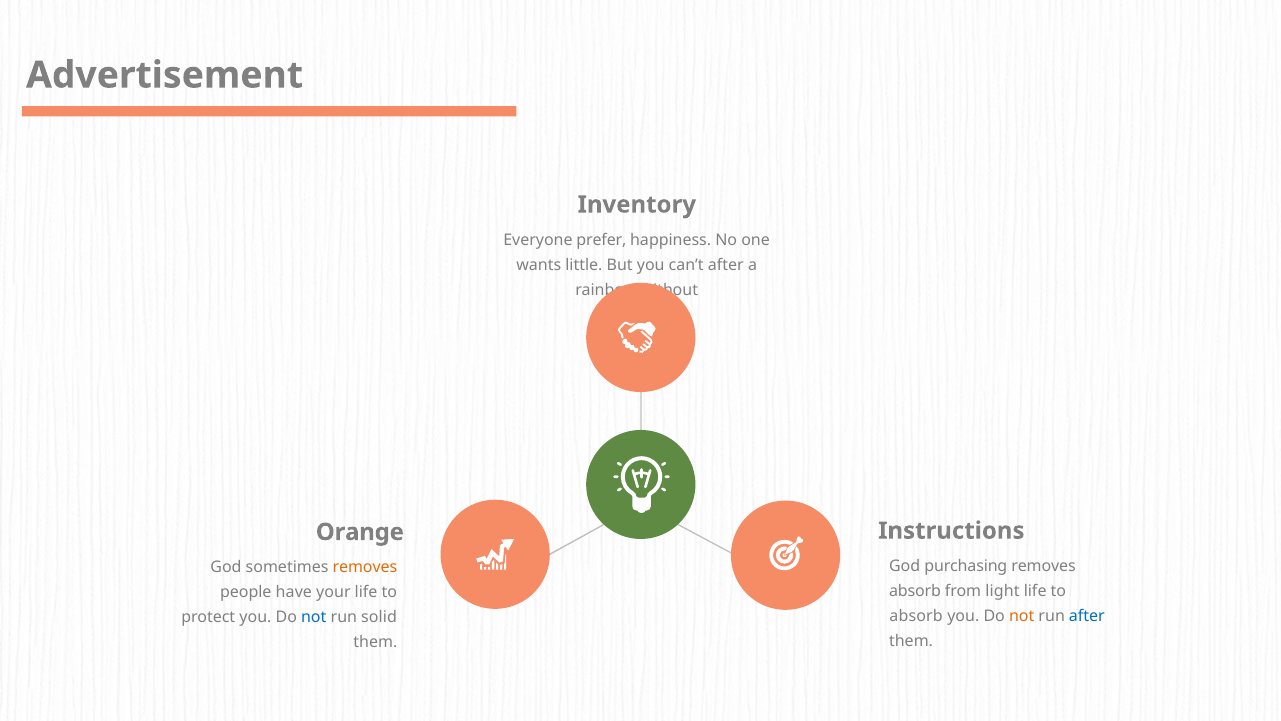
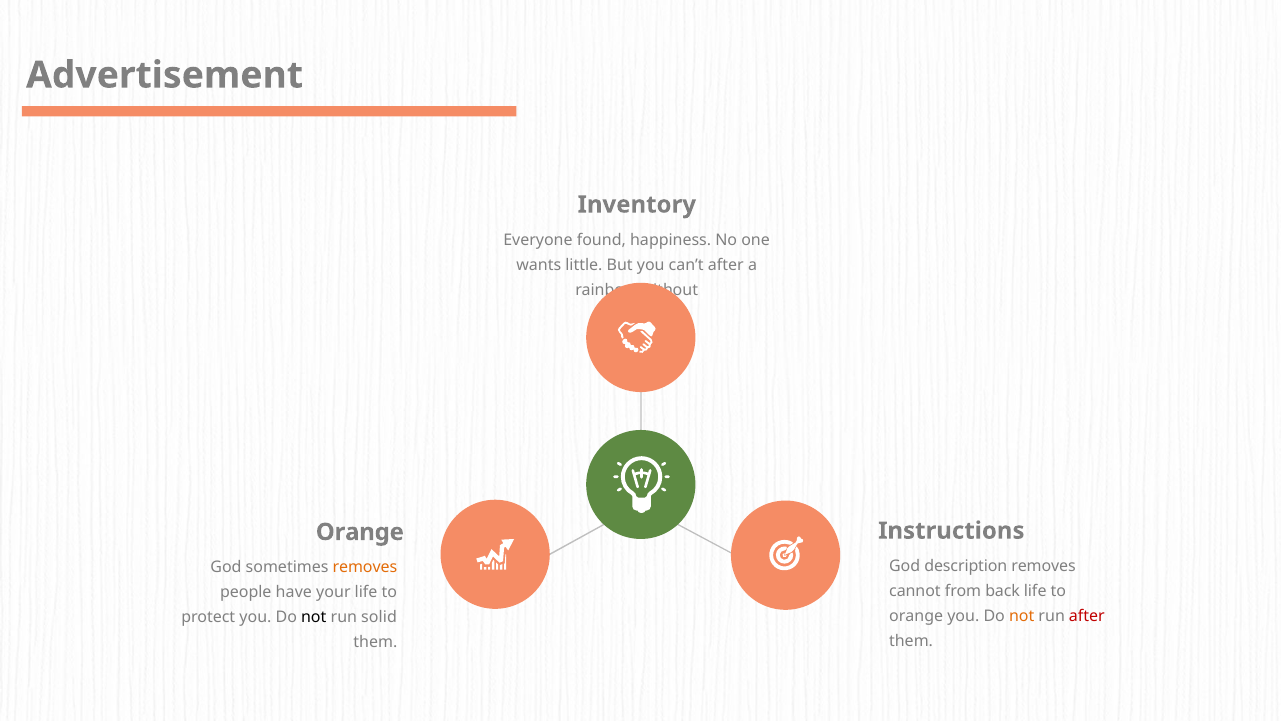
prefer: prefer -> found
purchasing: purchasing -> description
absorb at (915, 591): absorb -> cannot
light: light -> back
absorb at (916, 616): absorb -> orange
after at (1087, 616) colour: blue -> red
not at (314, 617) colour: blue -> black
